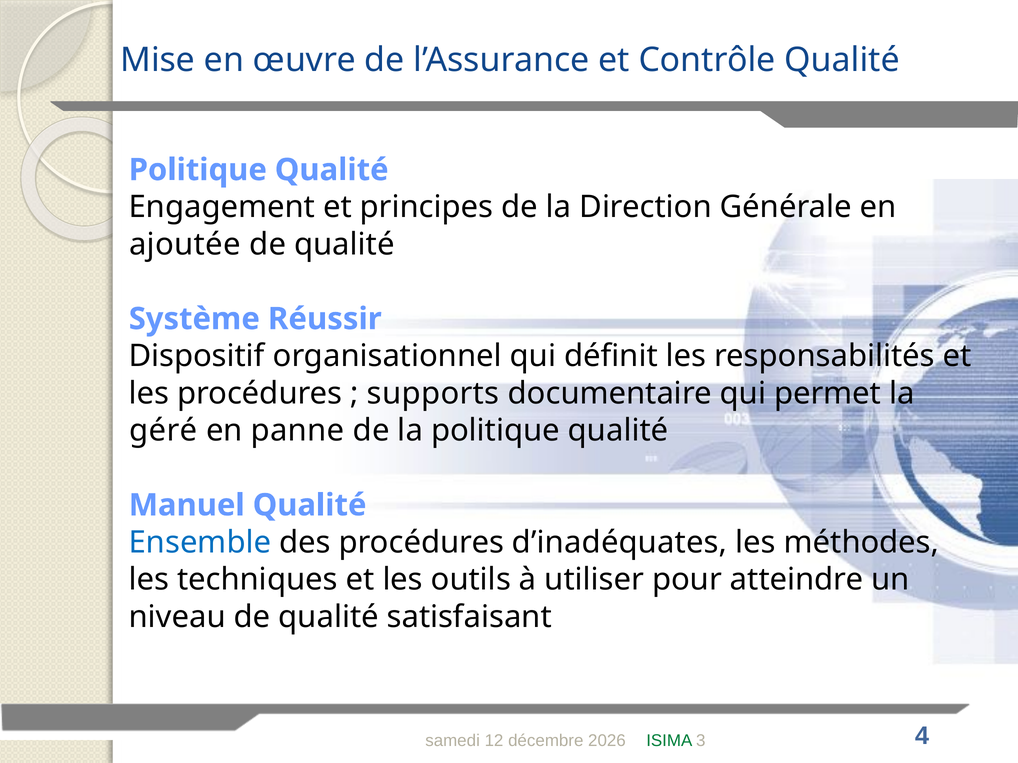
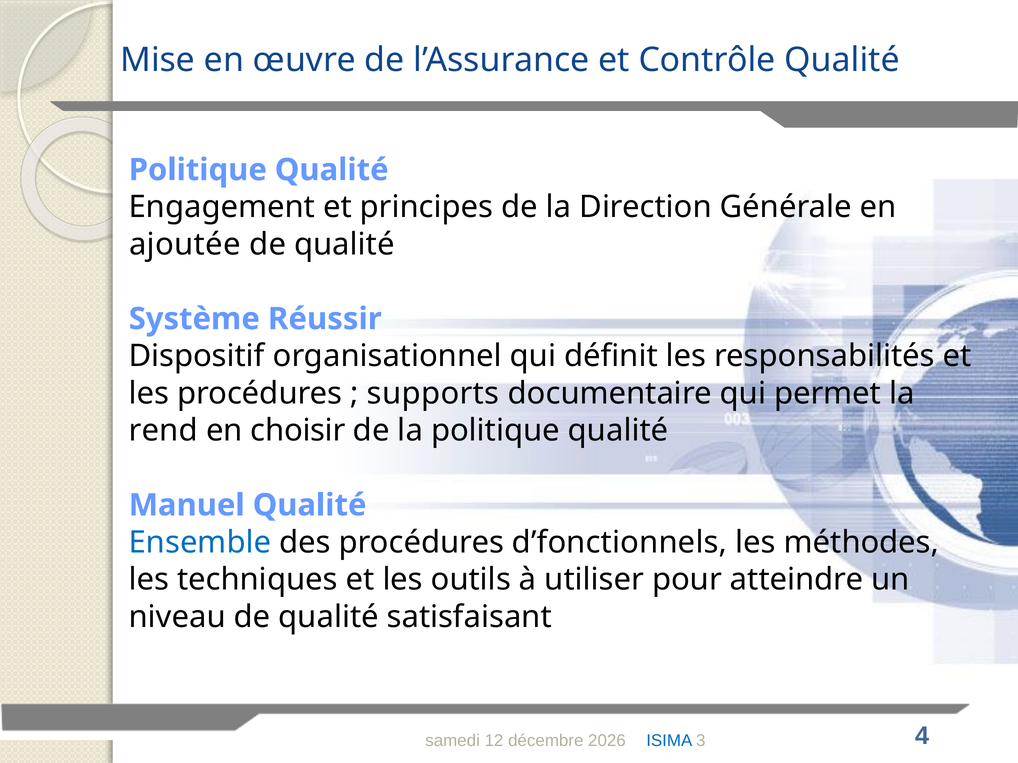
géré: géré -> rend
panne: panne -> choisir
d’inadéquates: d’inadéquates -> d’fonctionnels
ISIMA colour: green -> blue
